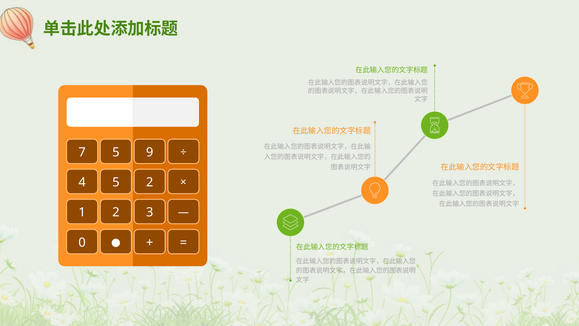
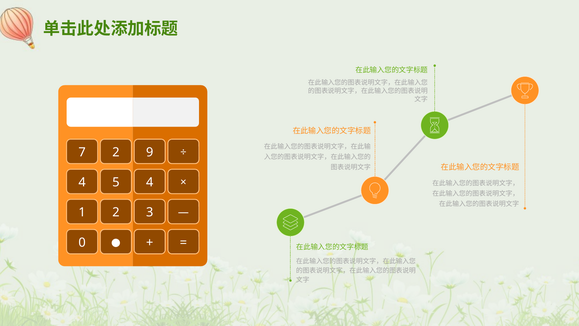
7 5: 5 -> 2
5 2: 2 -> 4
